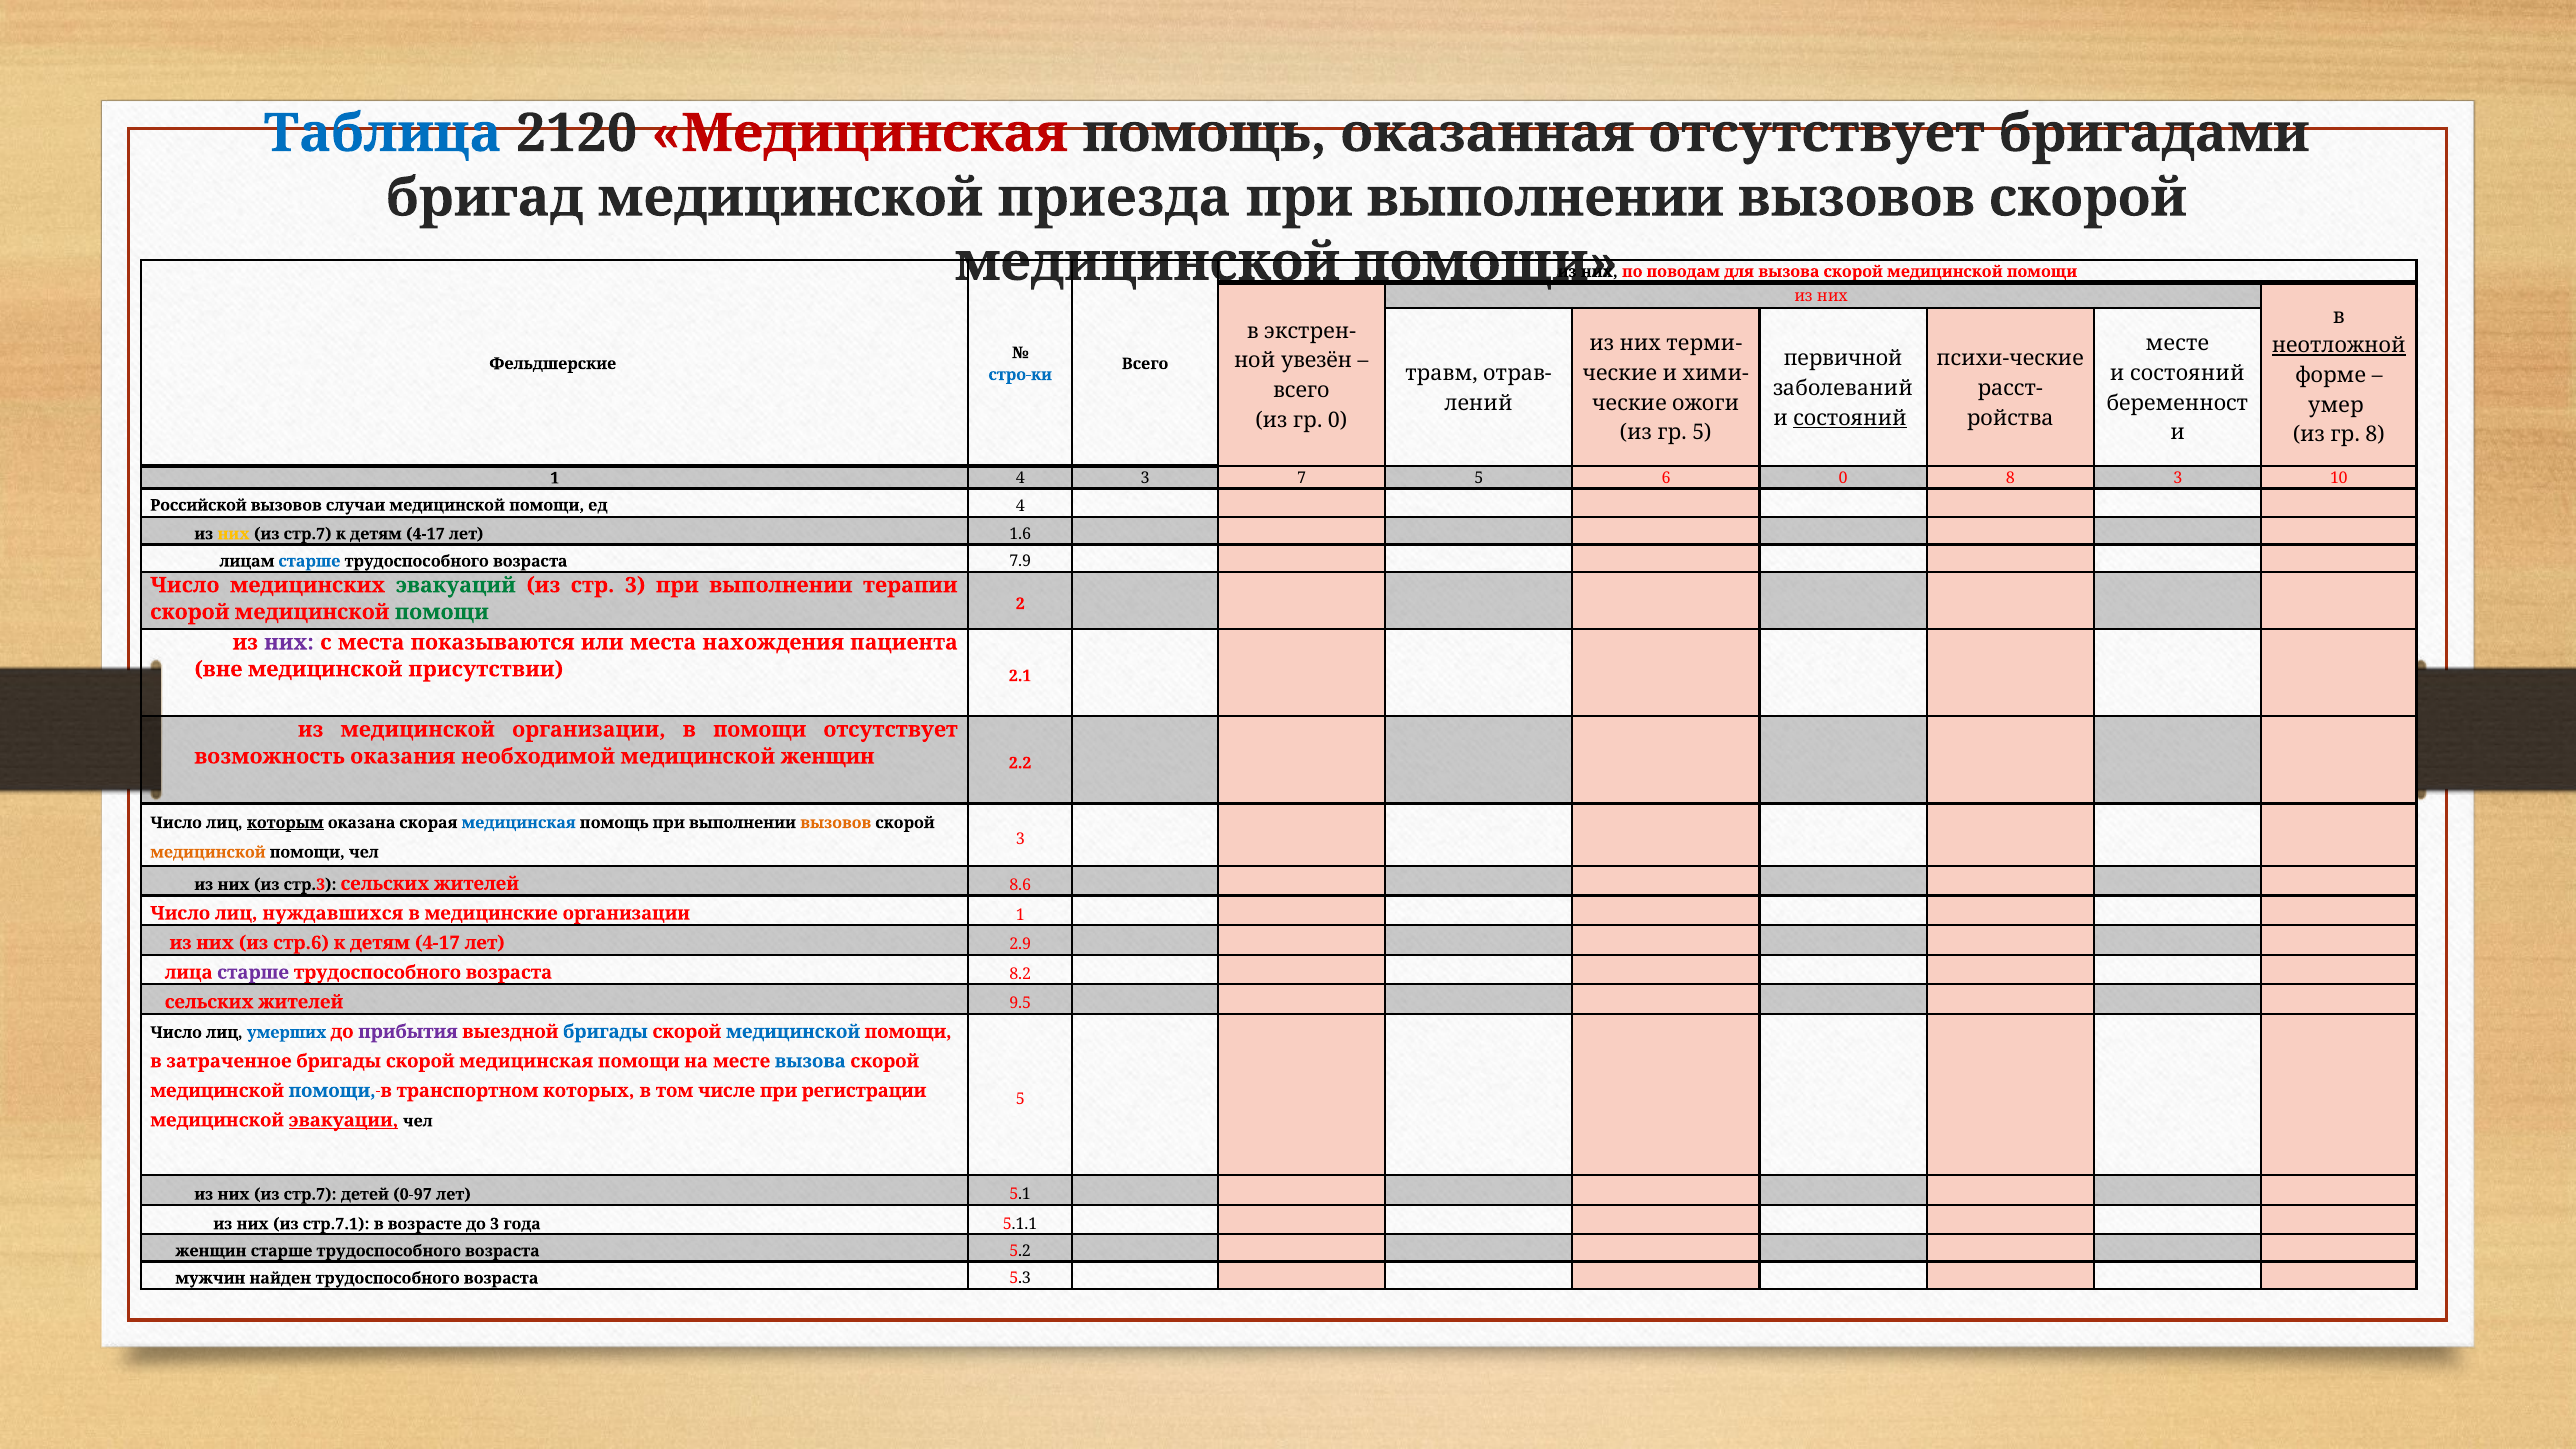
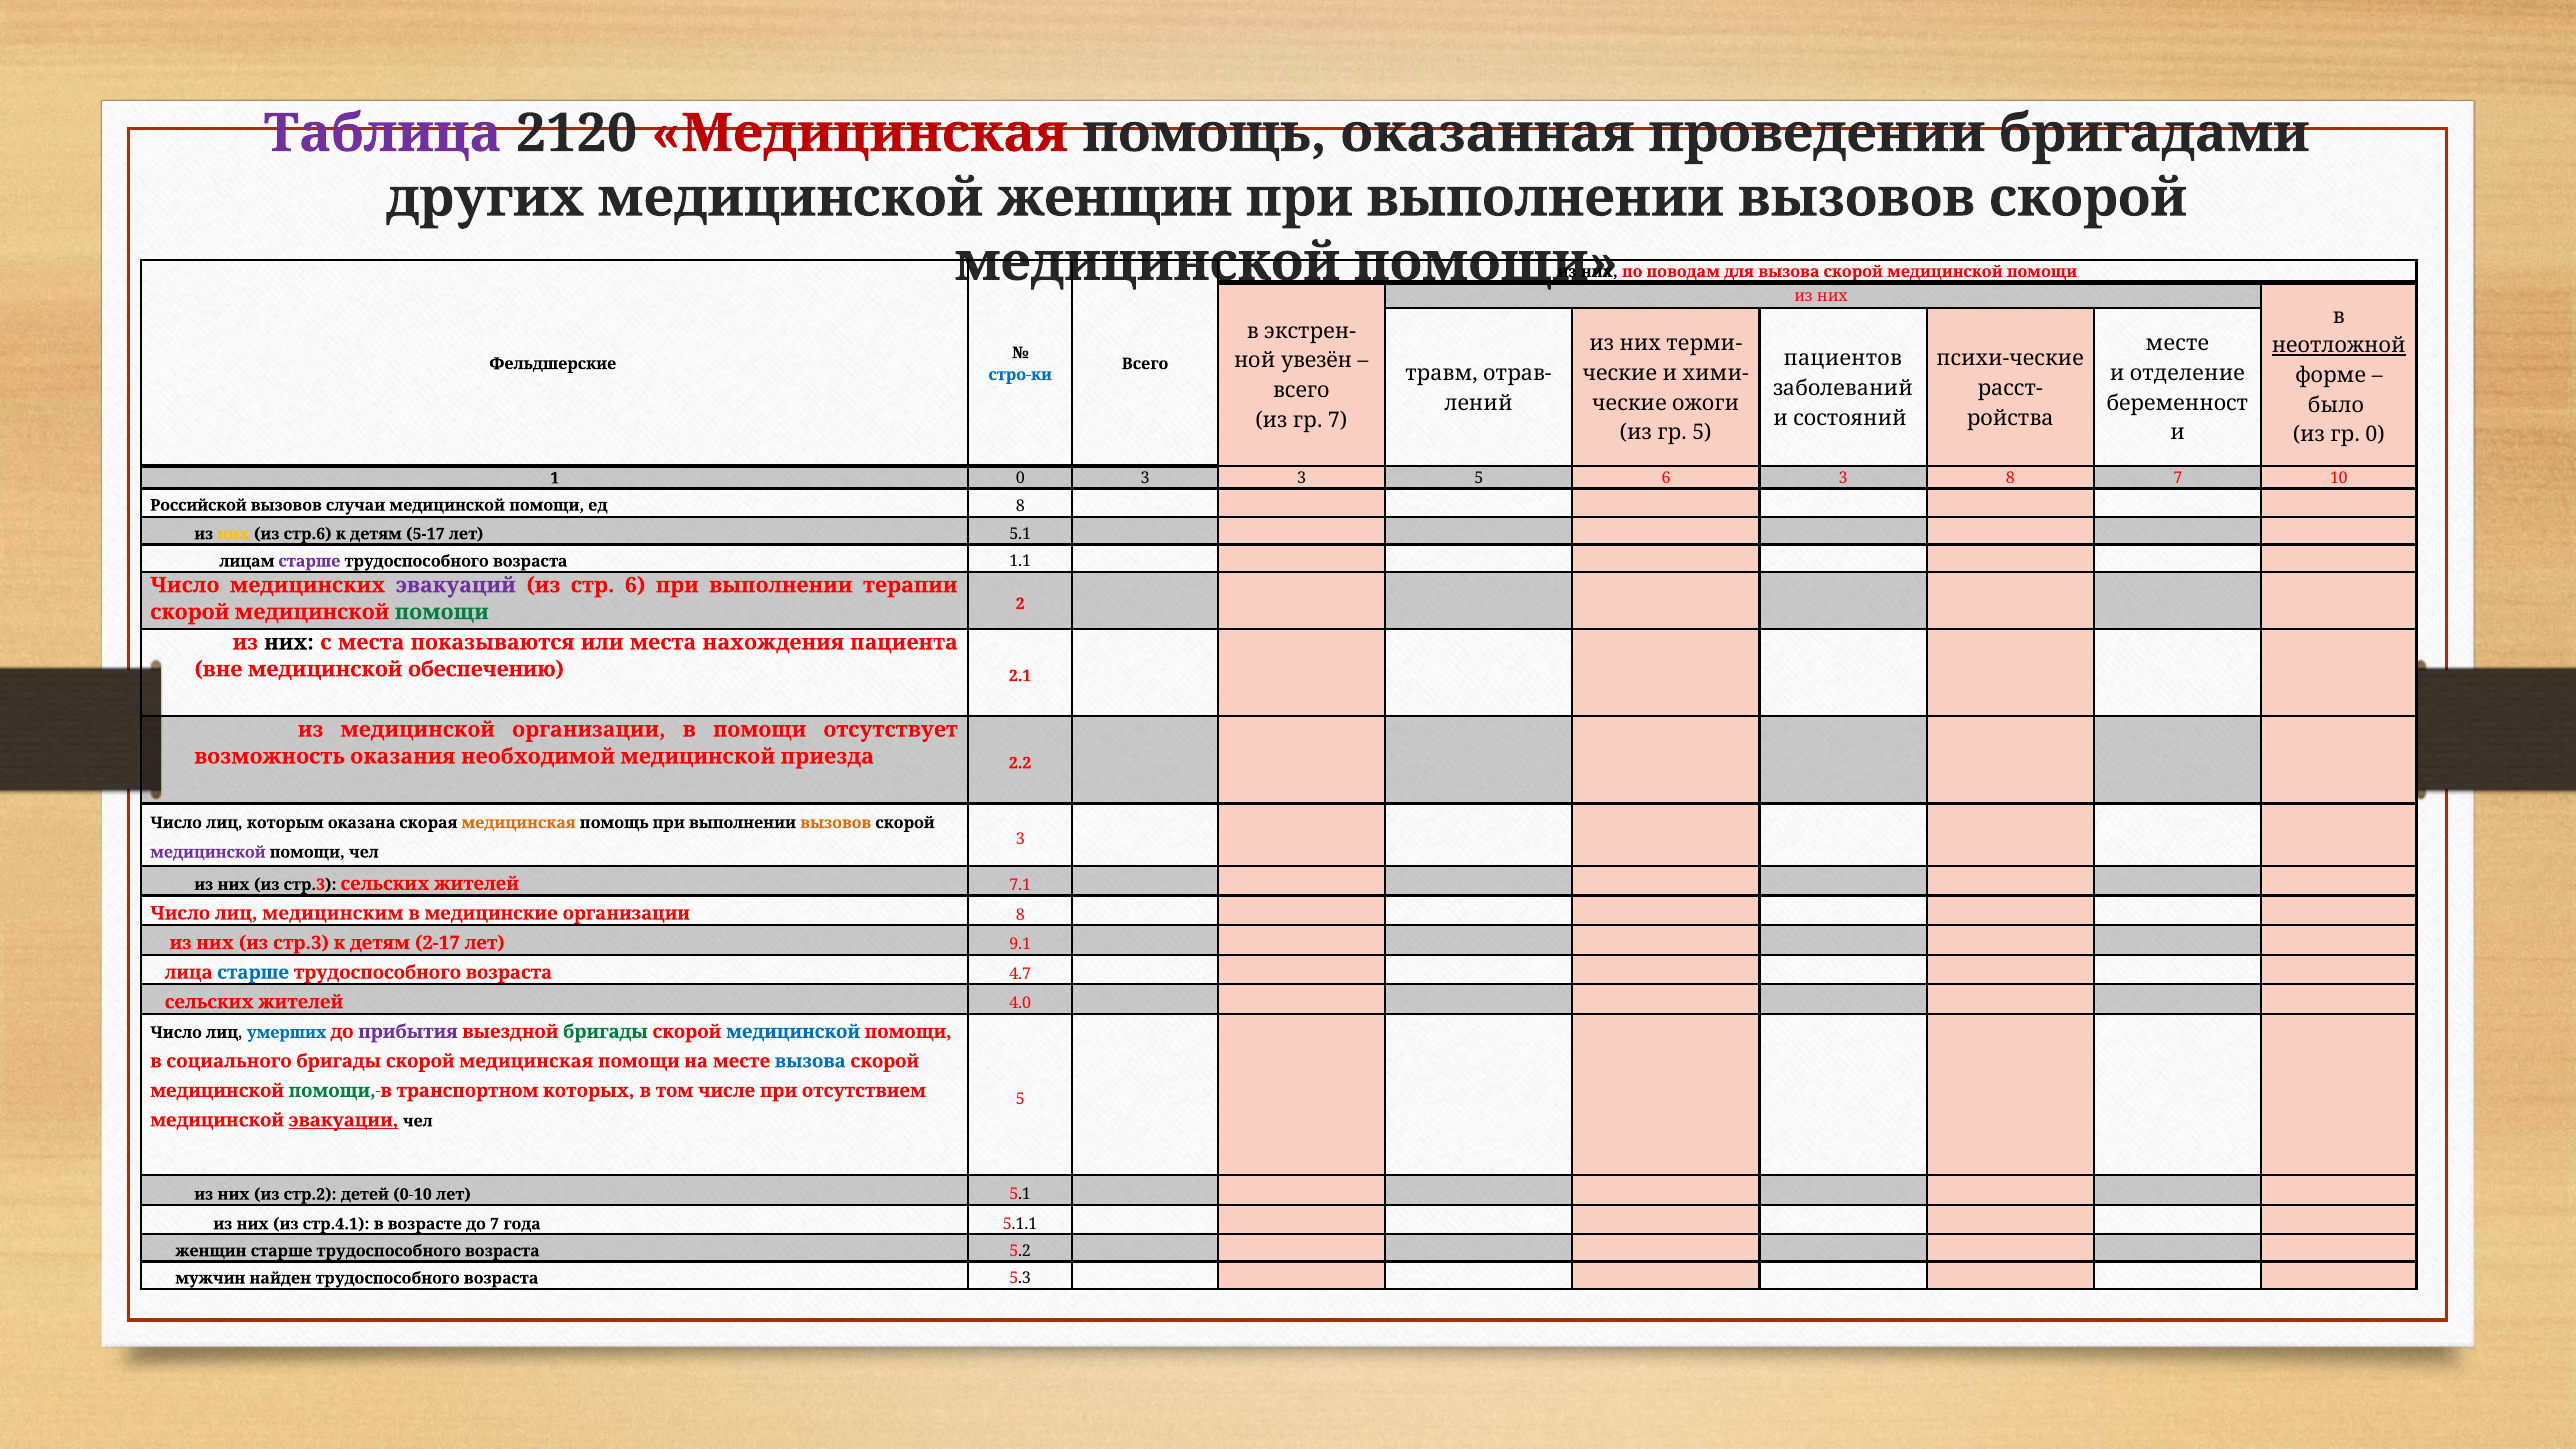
Таблица colour: blue -> purple
оказанная отсутствует: отсутствует -> проведении
бригад: бригад -> других
медицинской приезда: приезда -> женщин
первичной: первичной -> пациентов
состояний at (2187, 374): состояний -> отделение
умер: умер -> было
состояний at (1850, 418) underline: present -> none
гр 0: 0 -> 7
гр 8: 8 -> 0
1 4: 4 -> 0
3 7: 7 -> 3
6 0: 0 -> 3
8 3: 3 -> 7
ед 4: 4 -> 8
стр.7 at (308, 534): стр.7 -> стр.6
4-17 at (425, 534): 4-17 -> 5-17
1.6 at (1020, 534): 1.6 -> 5.1
старше at (309, 561) colour: blue -> purple
7.9: 7.9 -> 1.1
эвакуаций colour: green -> purple
стр 3: 3 -> 6
них at (289, 642) colour: purple -> black
присутствии: присутствии -> обеспечению
медицинской женщин: женщин -> приезда
которым underline: present -> none
медицинская at (519, 823) colour: blue -> orange
медицинской at (208, 852) colour: orange -> purple
8.6: 8.6 -> 7.1
нуждавшихся: нуждавшихся -> медицинским
организации 1: 1 -> 8
стр.6 at (301, 943): стр.6 -> стр.3
4-17 at (437, 943): 4-17 -> 2-17
2.9: 2.9 -> 9.1
старше at (253, 972) colour: purple -> blue
8.2: 8.2 -> 4.7
9.5: 9.5 -> 4.0
бригады at (605, 1032) colour: blue -> green
затраченное: затраченное -> социального
помощи at (332, 1091) colour: blue -> green
регистрации: регистрации -> отсутствием
стр.7 at (310, 1194): стр.7 -> стр.2
0-97: 0-97 -> 0-10
стр.7.1: стр.7.1 -> стр.4.1
до 3: 3 -> 7
